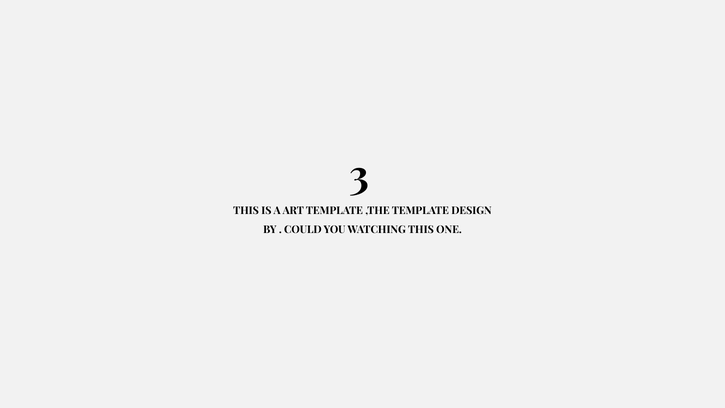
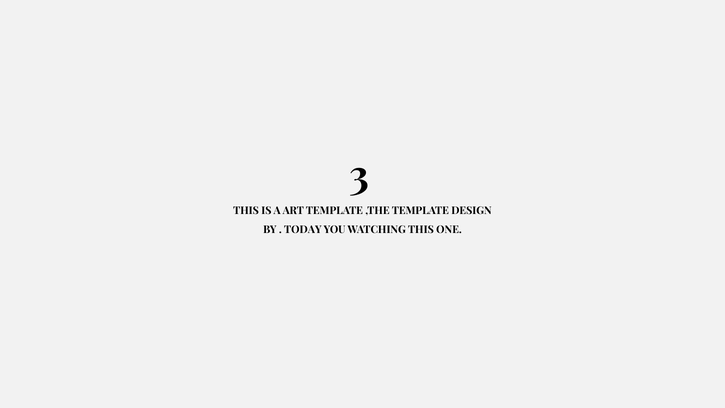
COULD: COULD -> TODAY
